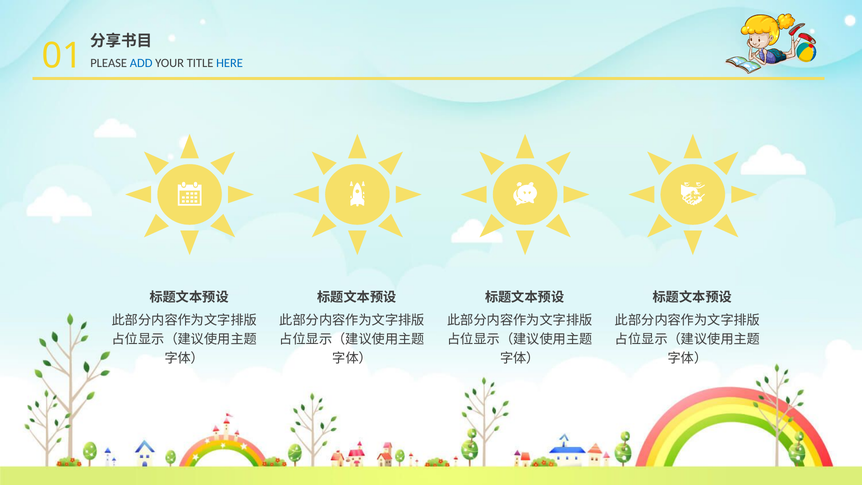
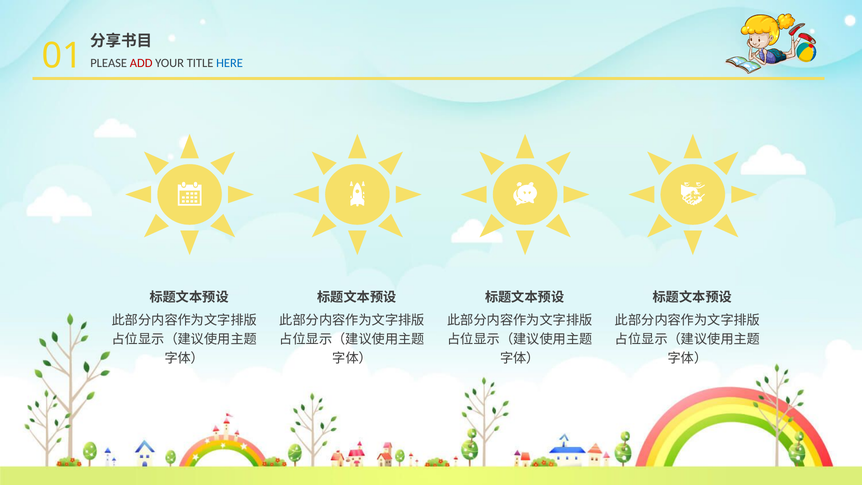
ADD colour: blue -> red
